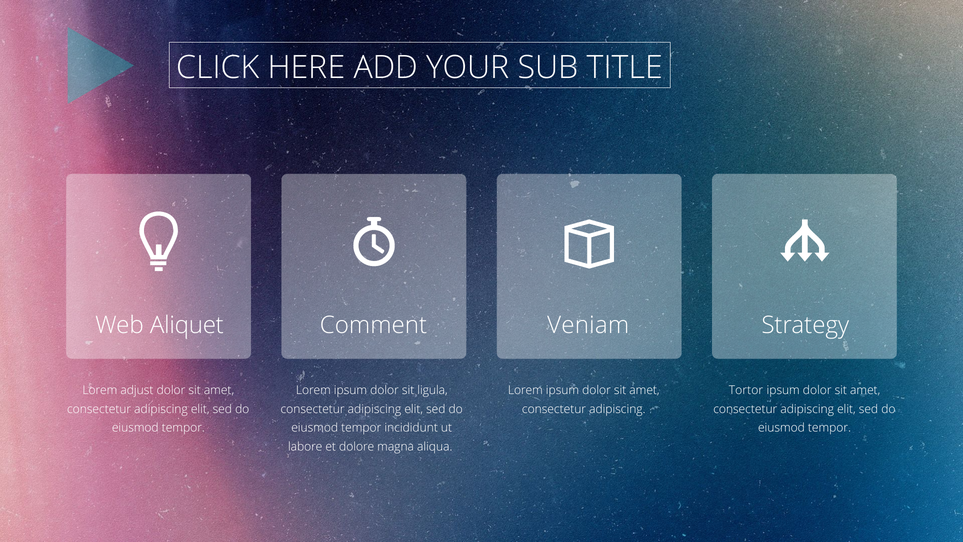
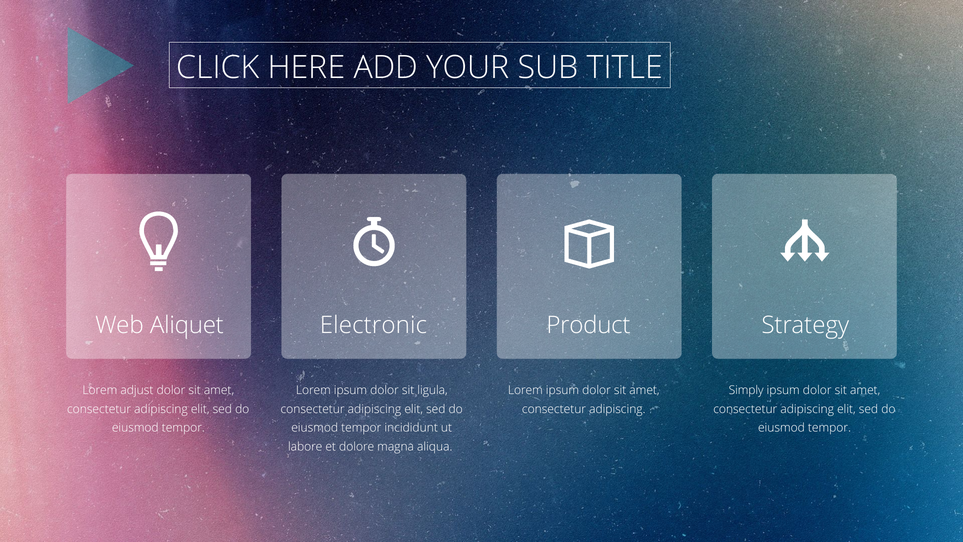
Comment: Comment -> Electronic
Veniam: Veniam -> Product
Tortor: Tortor -> Simply
